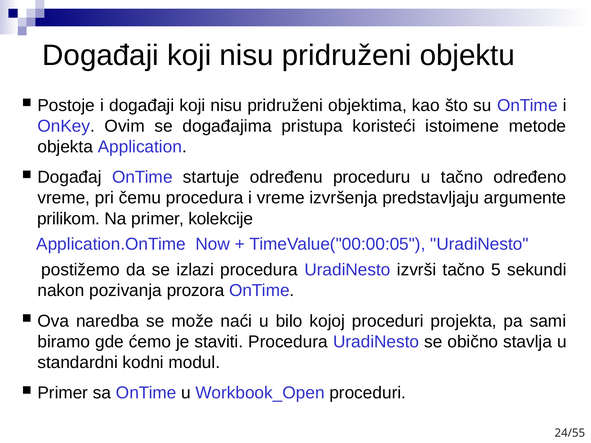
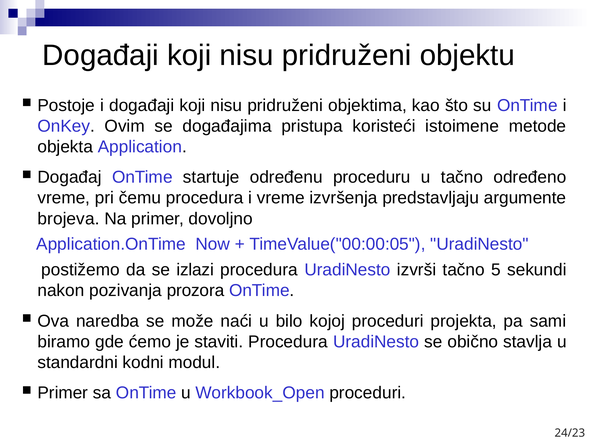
prilikom: prilikom -> brojeva
kolekcije: kolekcije -> dovoljno
24/55: 24/55 -> 24/23
